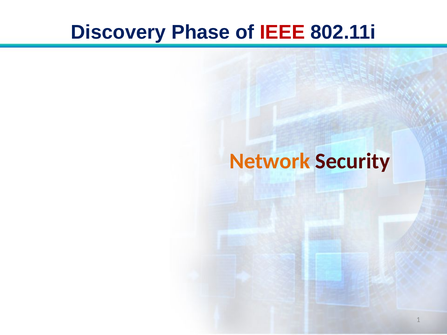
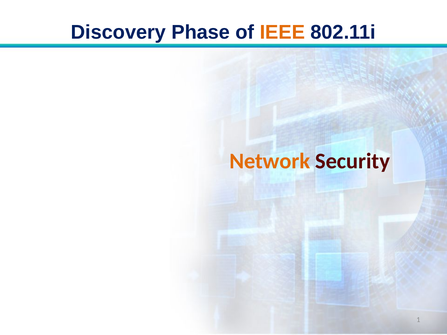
IEEE colour: red -> orange
